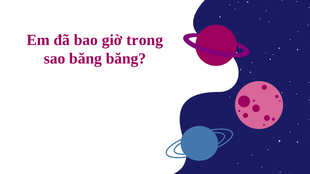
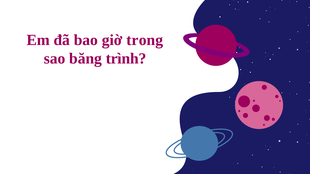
băng băng: băng -> trình
